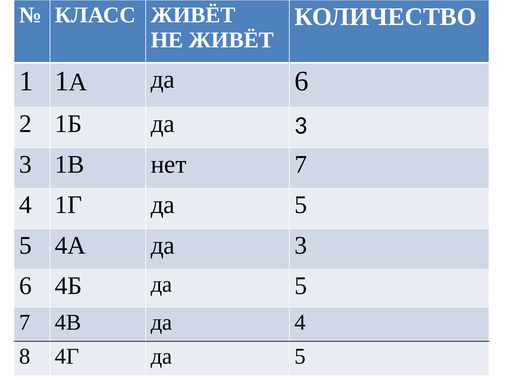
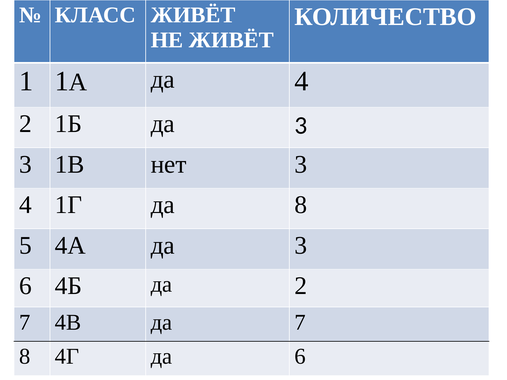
да 6: 6 -> 4
нет 7: 7 -> 3
1Г да 5: 5 -> 8
4Б да 5: 5 -> 2
да 4: 4 -> 7
4Г да 5: 5 -> 6
